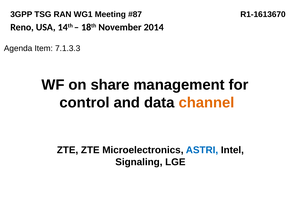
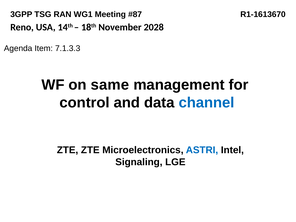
2014: 2014 -> 2028
share: share -> same
channel colour: orange -> blue
